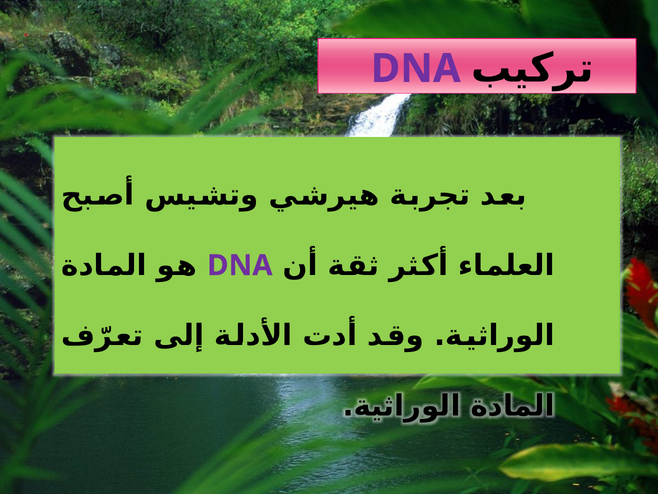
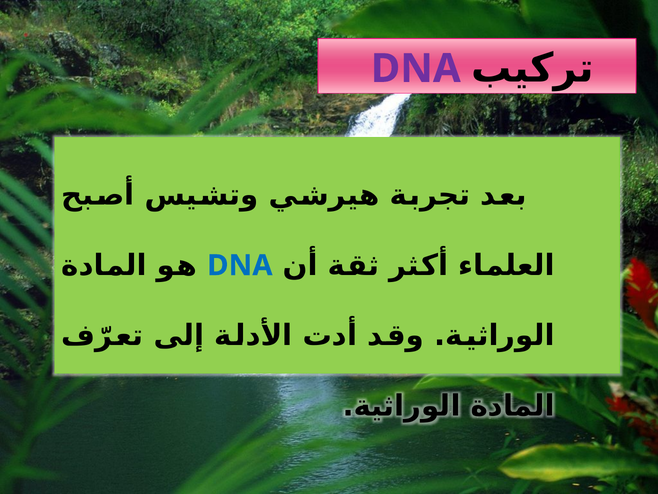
DNA at (240, 265) colour: purple -> blue
